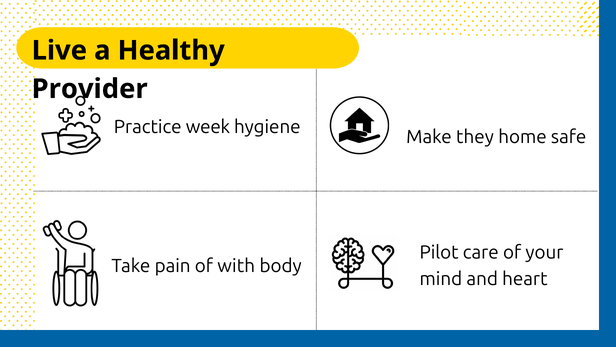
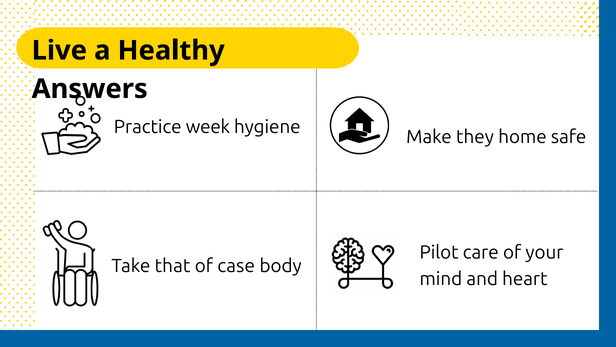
Provider: Provider -> Answers
pain: pain -> that
with: with -> case
